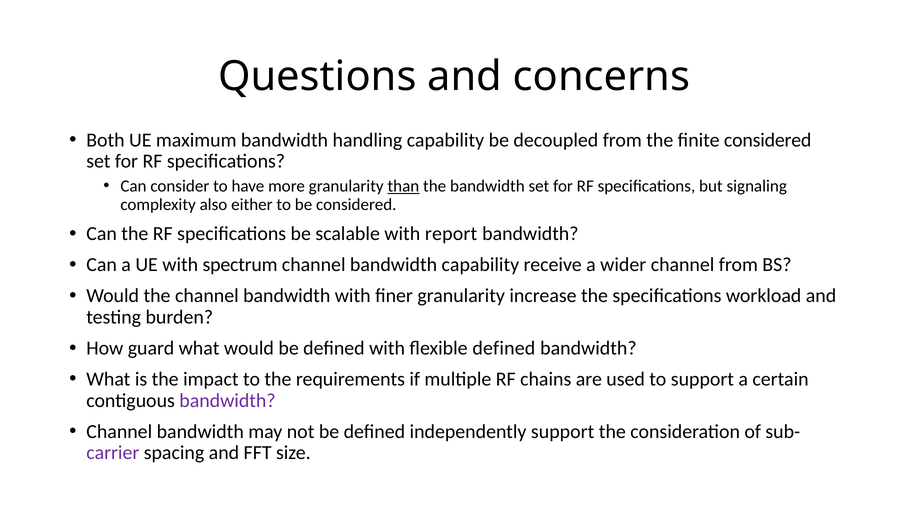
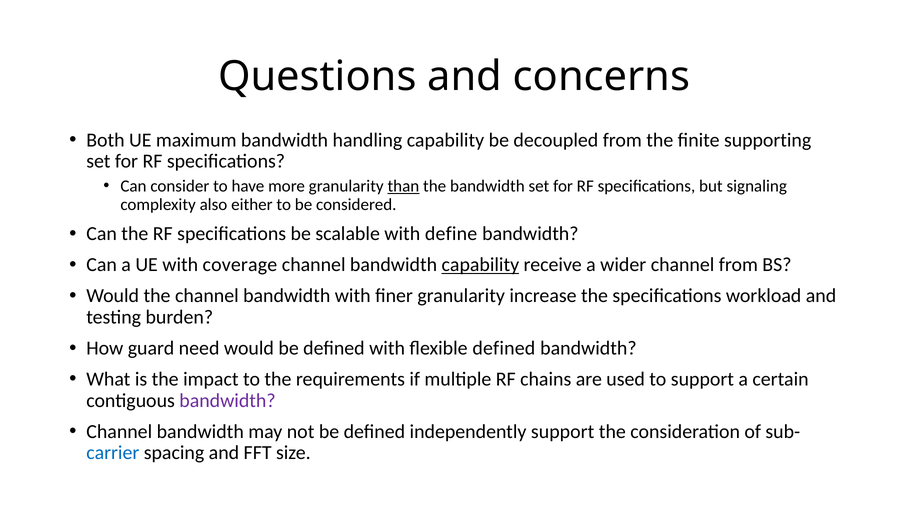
finite considered: considered -> supporting
report: report -> define
spectrum: spectrum -> coverage
capability at (480, 265) underline: none -> present
guard what: what -> need
carrier colour: purple -> blue
